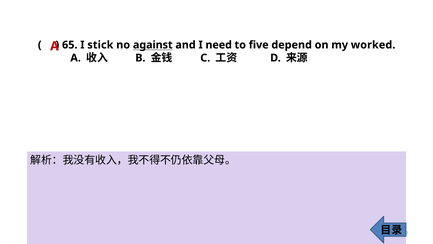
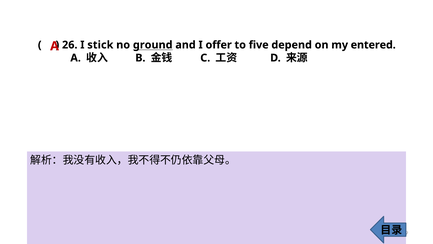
65: 65 -> 26
against: against -> ground
need: need -> offer
worked: worked -> entered
